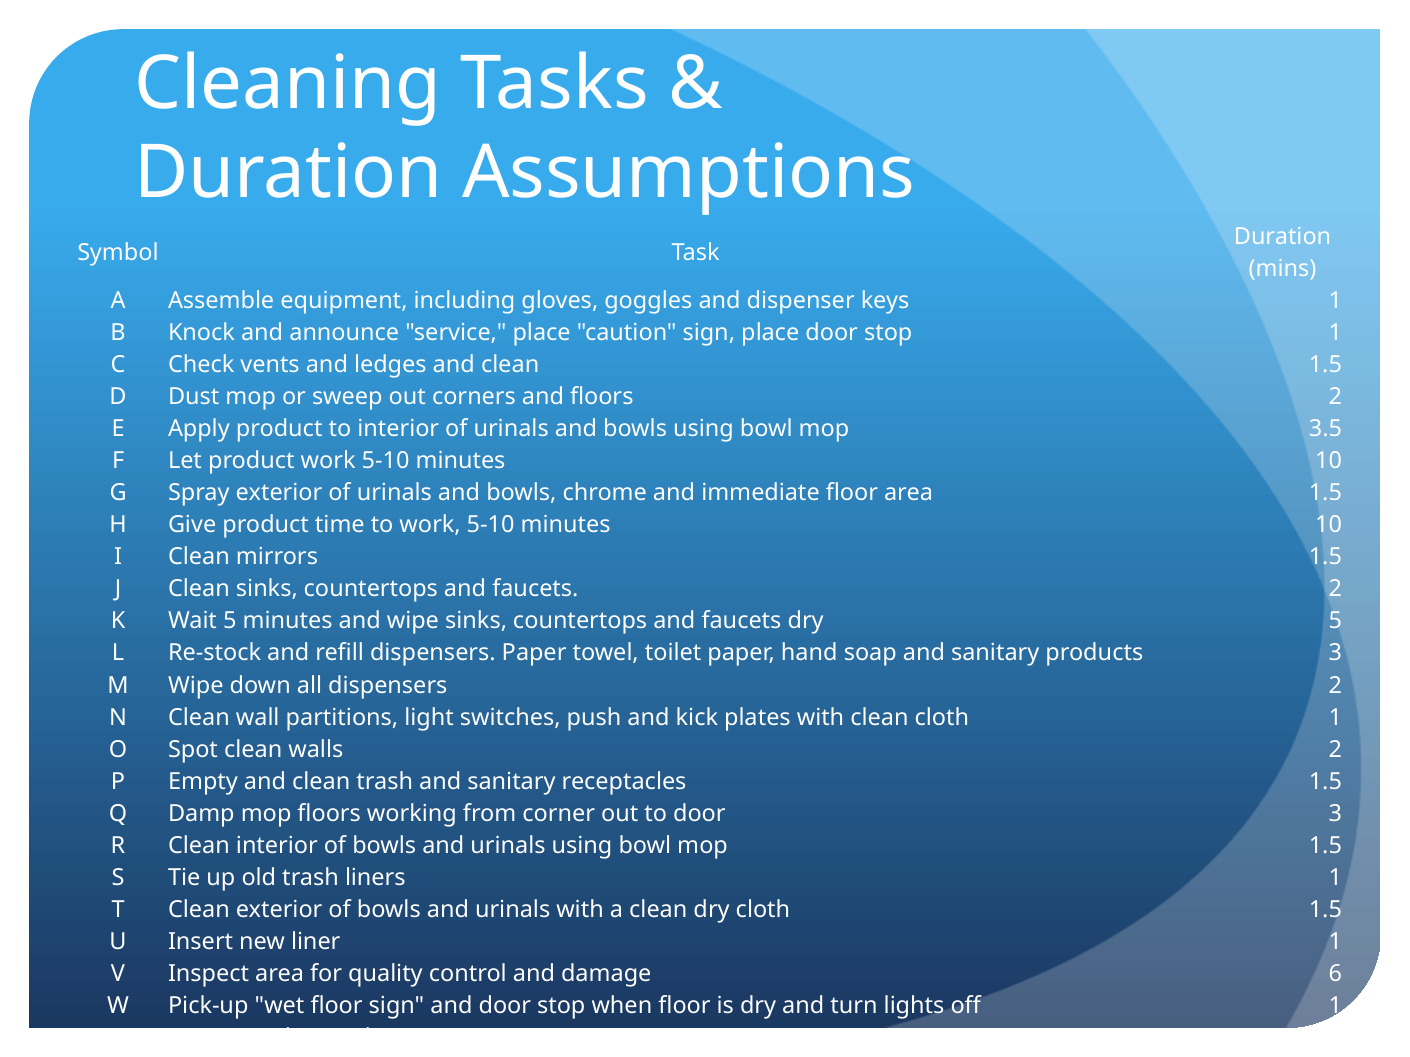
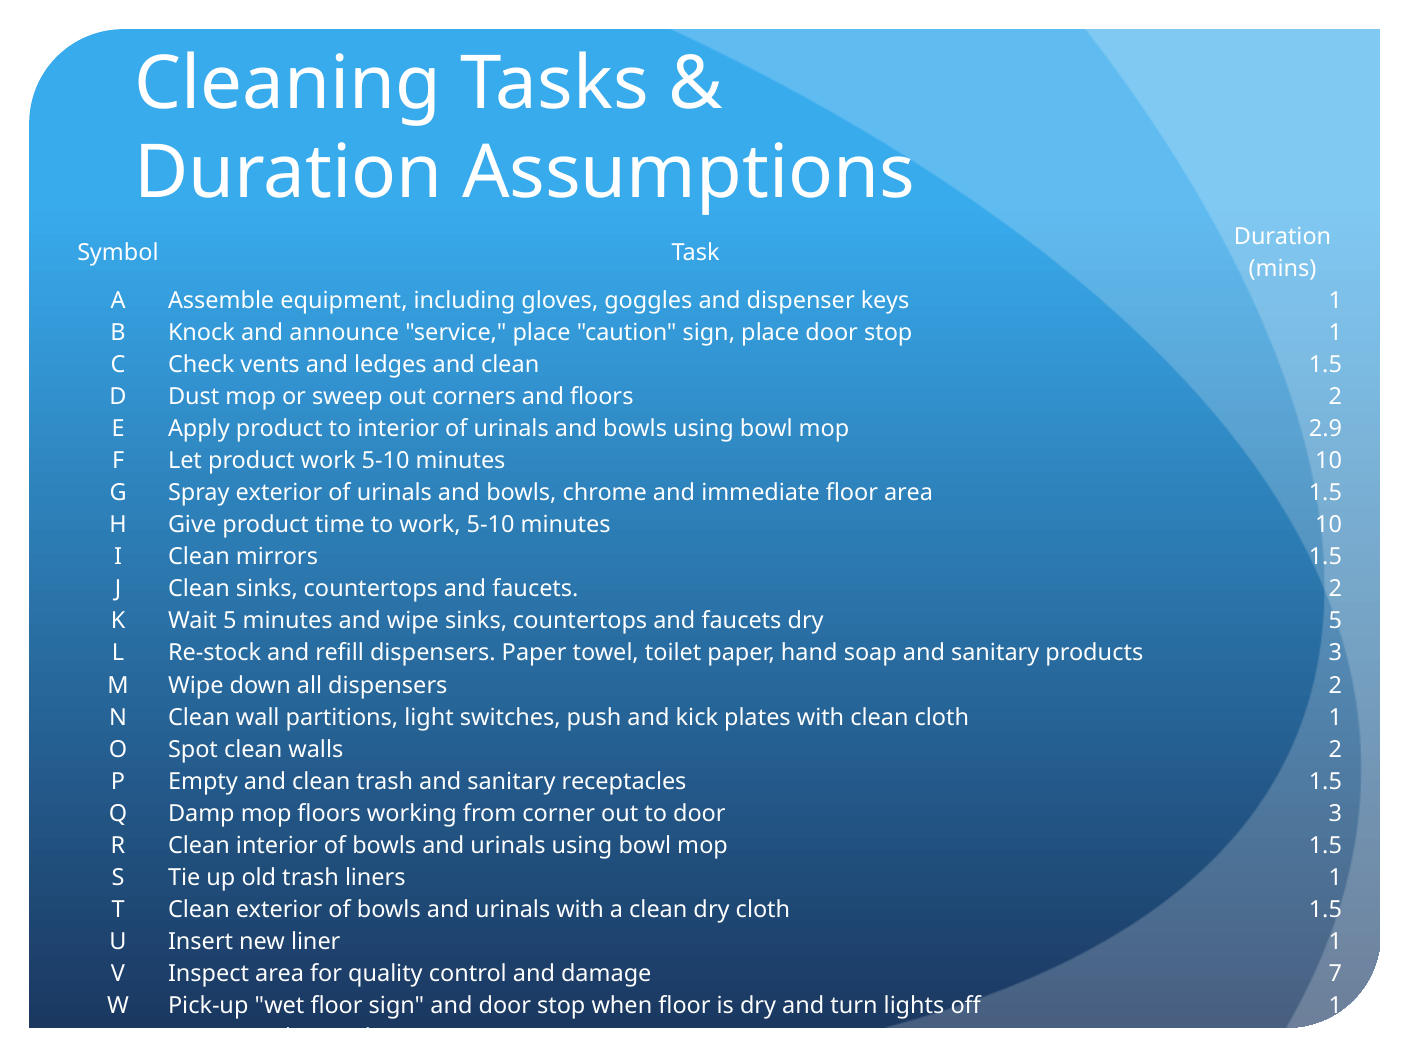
3.5: 3.5 -> 2.9
6: 6 -> 7
